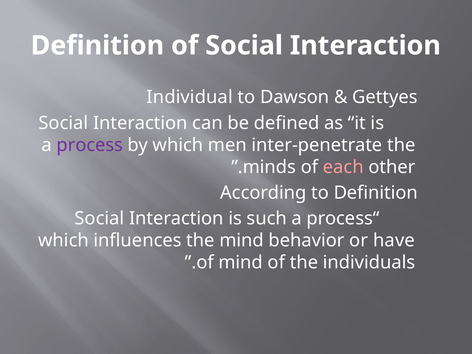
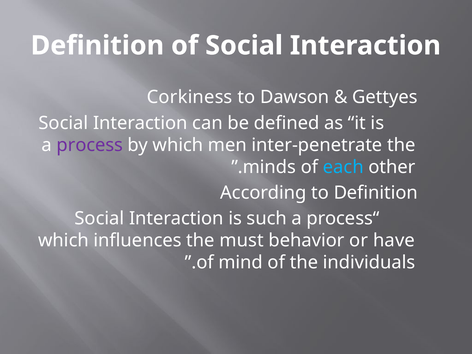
Individual: Individual -> Corkiness
each colour: pink -> light blue
the mind: mind -> must
